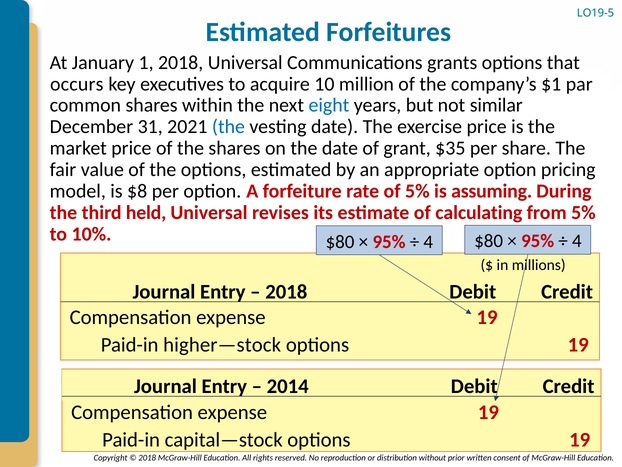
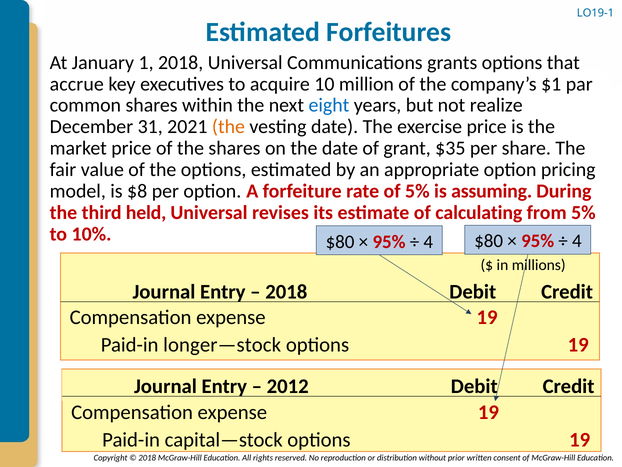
LO19-5: LO19-5 -> LO19-1
occurs: occurs -> accrue
similar: similar -> realize
the at (228, 127) colour: blue -> orange
higher—stock: higher—stock -> longer—stock
2014: 2014 -> 2012
